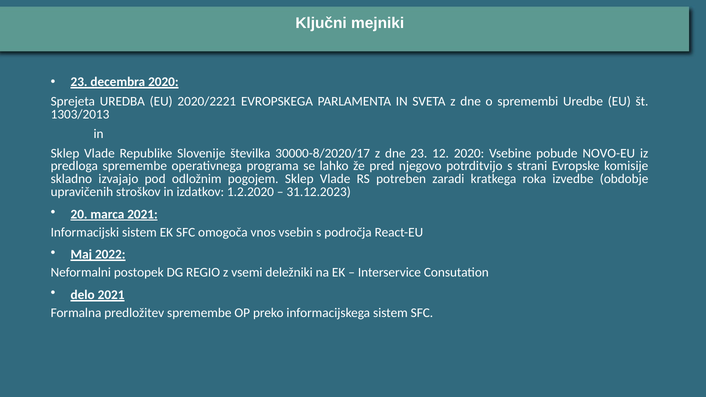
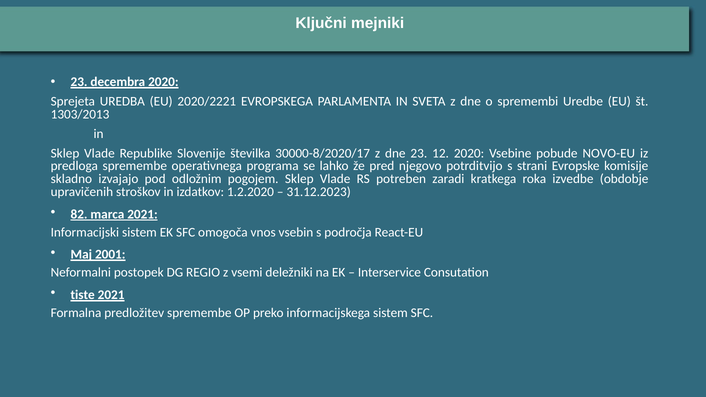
20: 20 -> 82
2022: 2022 -> 2001
delo: delo -> tiste
